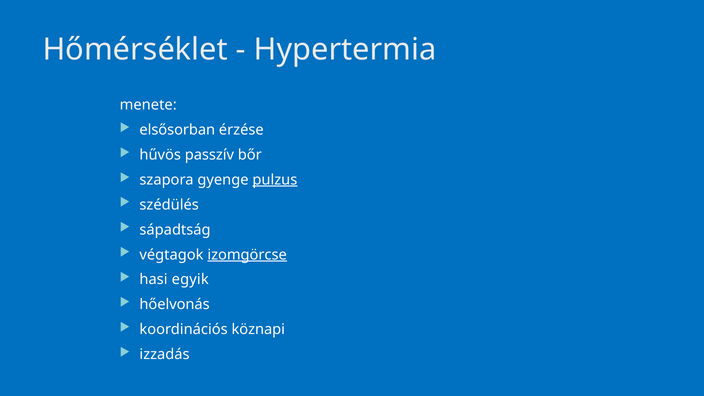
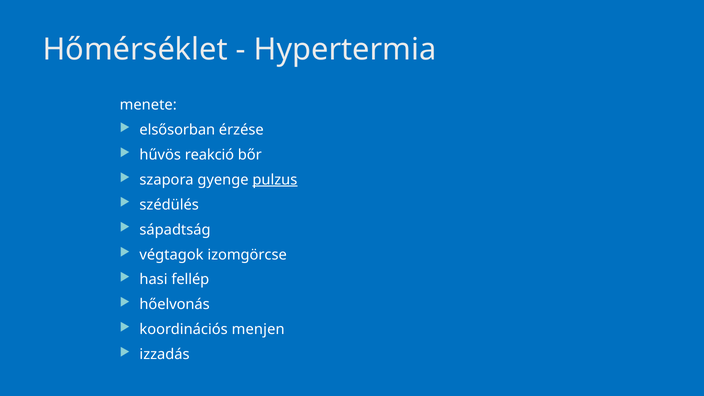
passzív: passzív -> reakció
izomgörcse underline: present -> none
egyik: egyik -> fellép
köznapi: köznapi -> menjen
